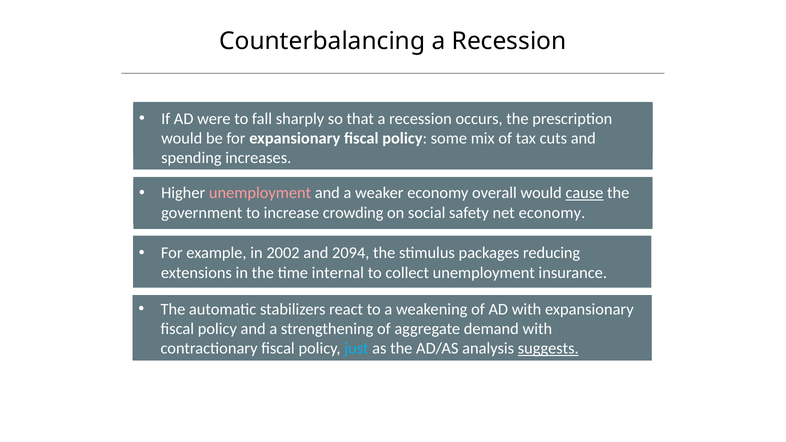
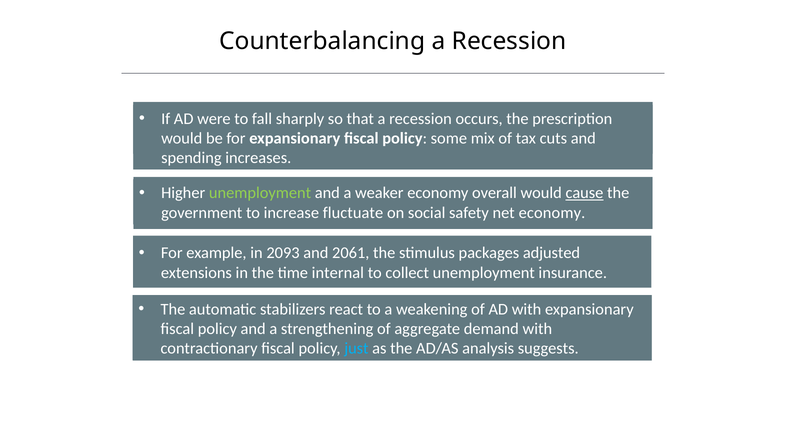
unemployment at (260, 193) colour: pink -> light green
crowding: crowding -> fluctuate
2002: 2002 -> 2093
2094: 2094 -> 2061
reducing: reducing -> adjusted
suggests underline: present -> none
